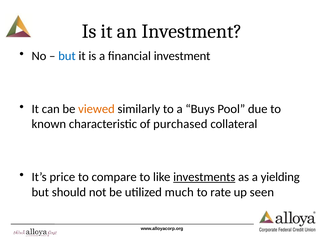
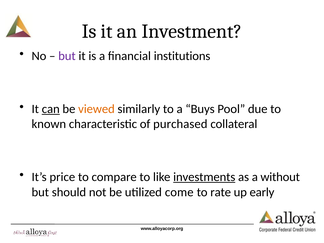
but at (67, 56) colour: blue -> purple
financial investment: investment -> institutions
can underline: none -> present
yielding: yielding -> without
much: much -> come
seen: seen -> early
